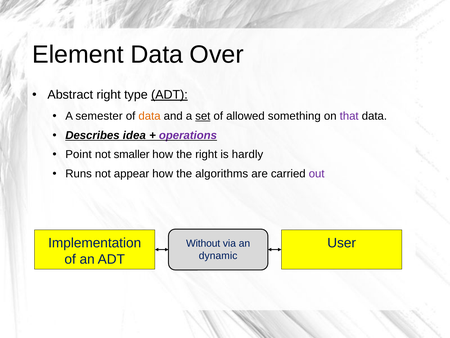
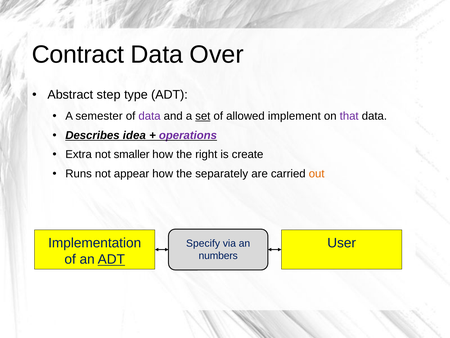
Element: Element -> Contract
Abstract right: right -> step
ADT at (169, 95) underline: present -> none
data at (150, 116) colour: orange -> purple
something: something -> implement
Point: Point -> Extra
hardly: hardly -> create
algorithms: algorithms -> separately
out colour: purple -> orange
Without: Without -> Specify
dynamic: dynamic -> numbers
ADT at (111, 259) underline: none -> present
